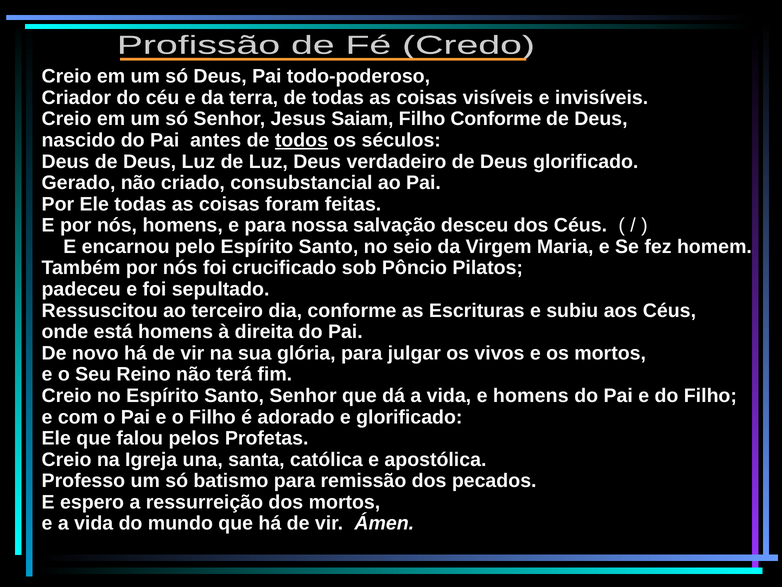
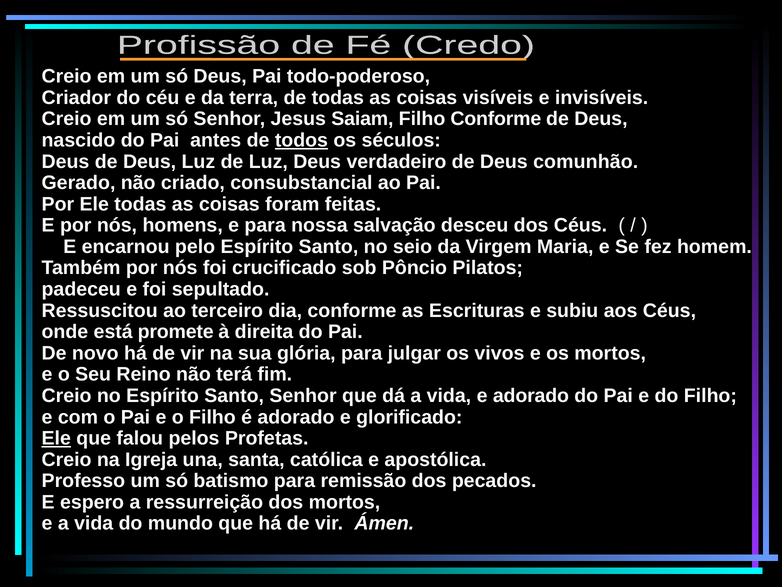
Deus glorificado: glorificado -> comunhão
está homens: homens -> promete
e homens: homens -> adorado
Ele at (56, 438) underline: none -> present
